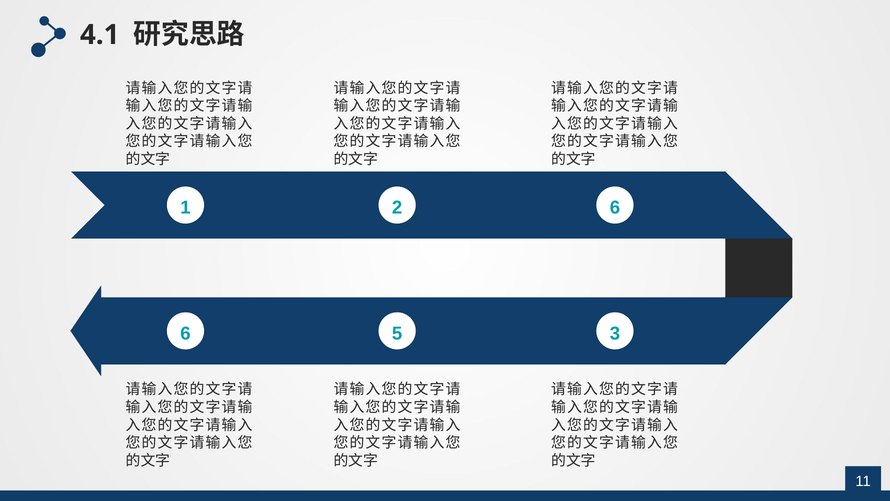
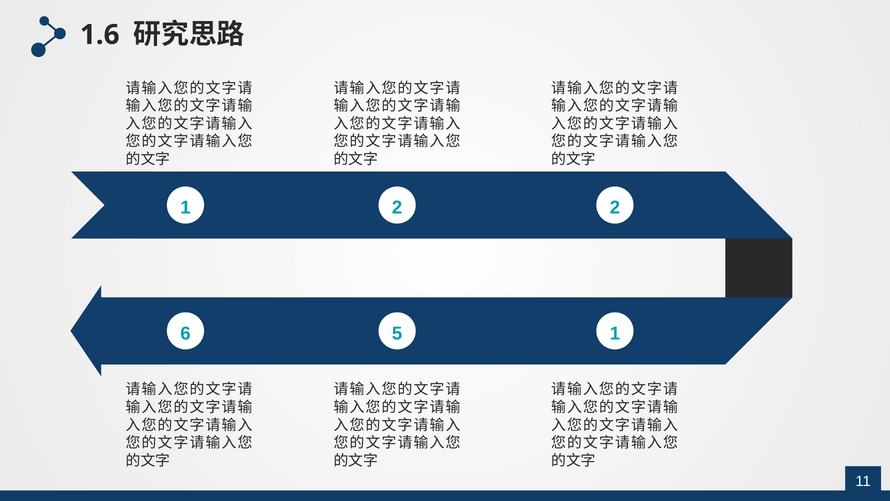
4.1: 4.1 -> 1.6
2 6: 6 -> 2
5 3: 3 -> 1
